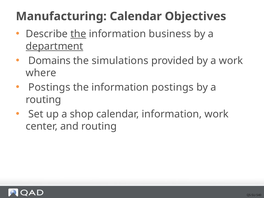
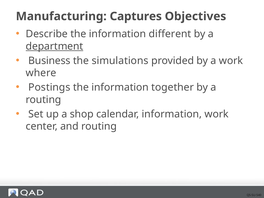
Manufacturing Calendar: Calendar -> Captures
the at (78, 34) underline: present -> none
business: business -> different
Domains: Domains -> Business
information postings: postings -> together
